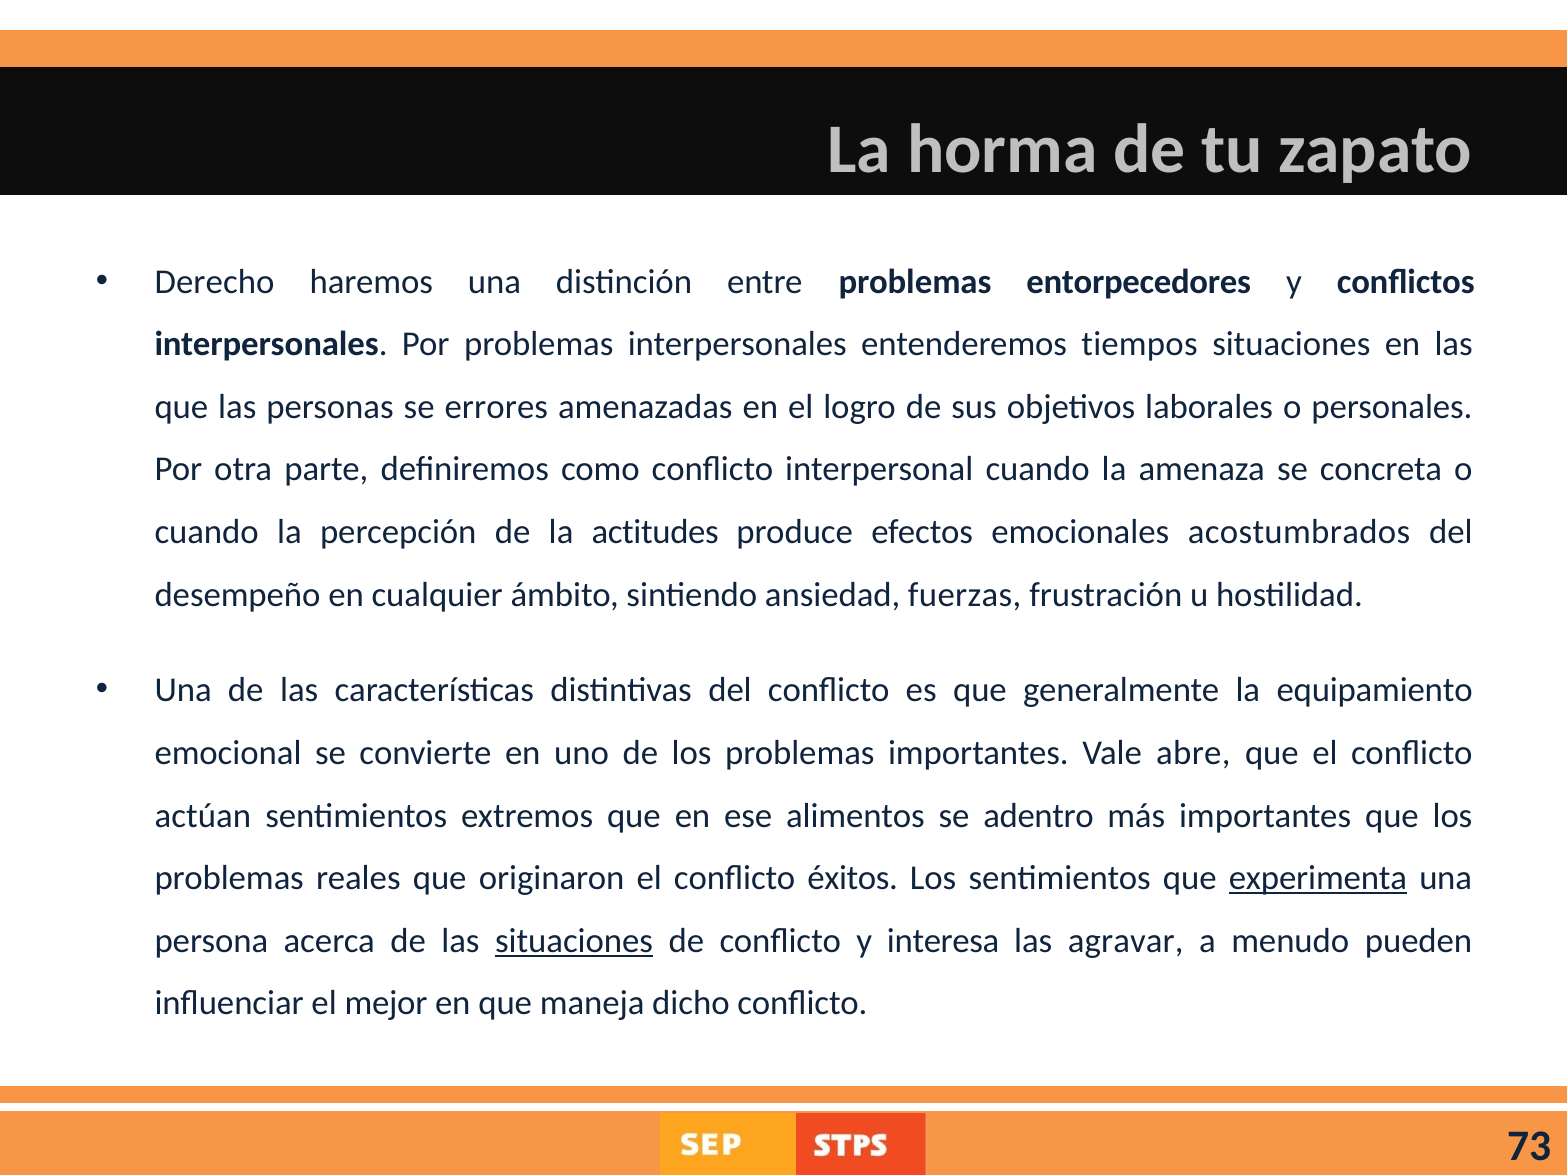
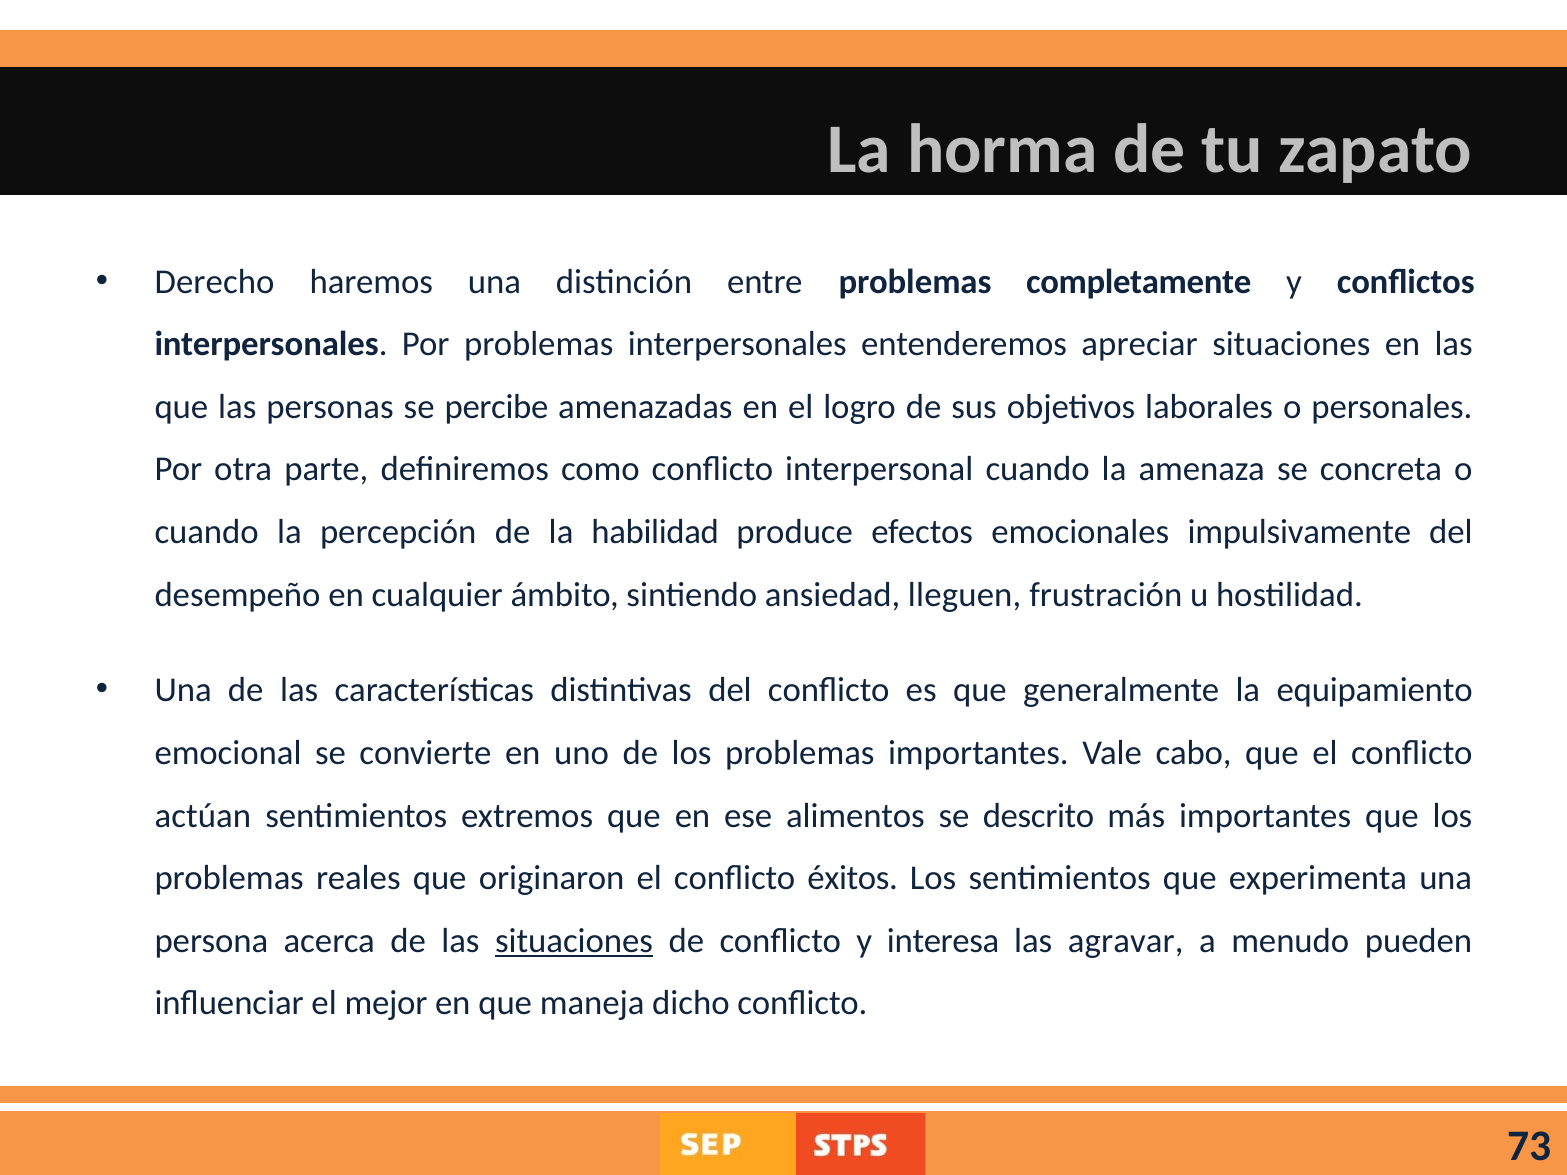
entorpecedores: entorpecedores -> completamente
tiempos: tiempos -> apreciar
errores: errores -> percibe
actitudes: actitudes -> habilidad
acostumbrados: acostumbrados -> impulsivamente
fuerzas: fuerzas -> lleguen
abre: abre -> cabo
adentro: adentro -> descrito
experimenta underline: present -> none
